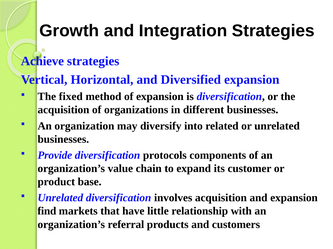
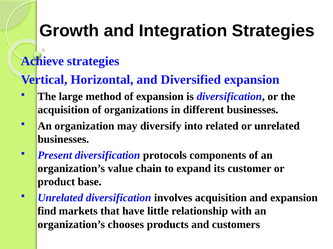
fixed: fixed -> large
Provide: Provide -> Present
referral: referral -> chooses
